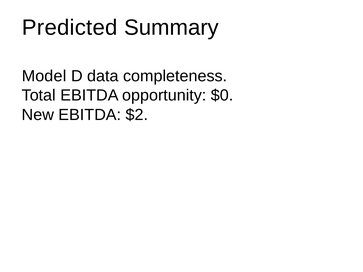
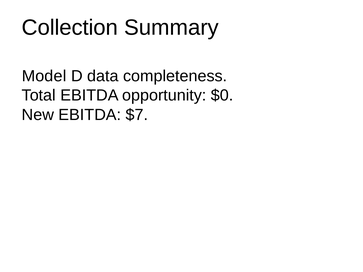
Predicted: Predicted -> Collection
$2: $2 -> $7
